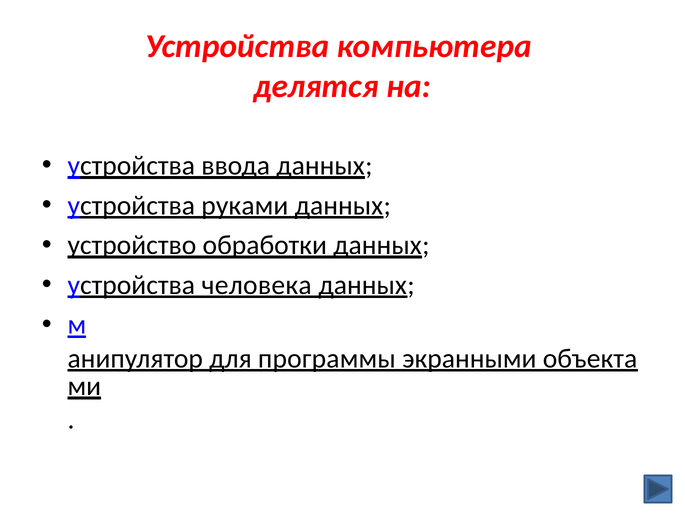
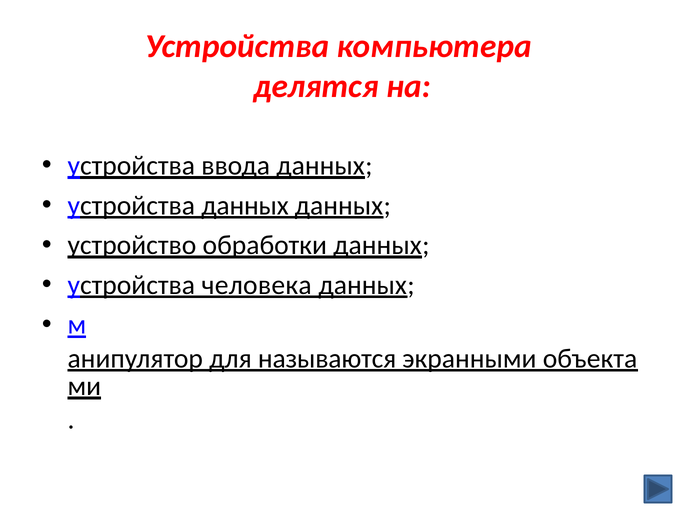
устройства руками: руками -> данных
программы: программы -> называются
